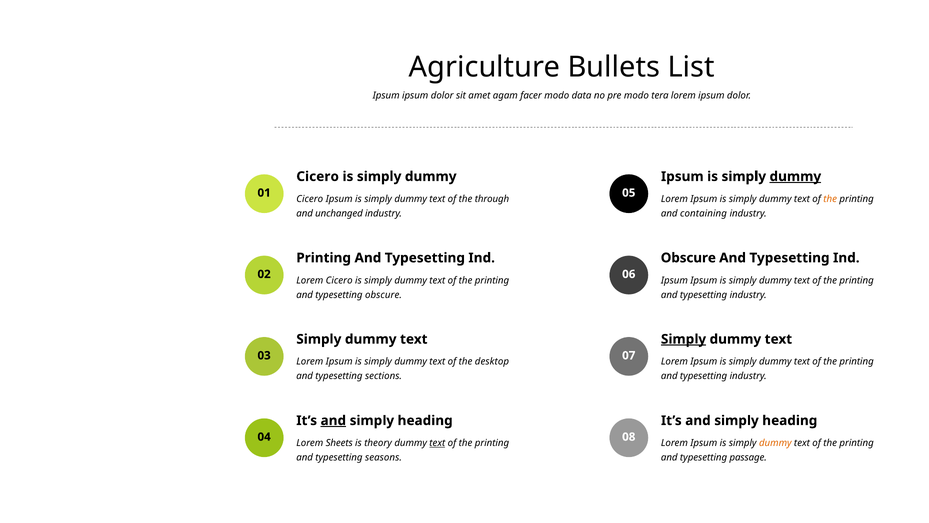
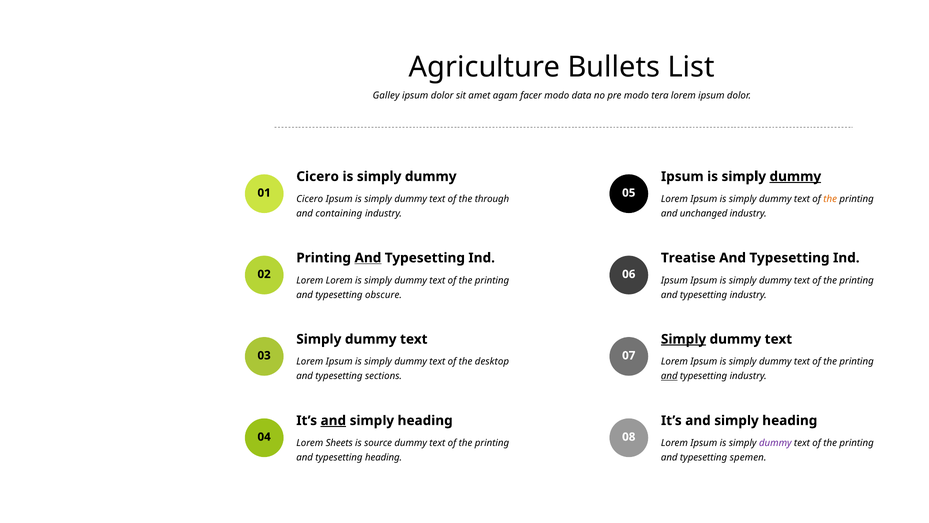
Ipsum at (386, 95): Ipsum -> Galley
unchanged: unchanged -> containing
containing: containing -> unchanged
And at (368, 258) underline: none -> present
Obscure at (688, 258): Obscure -> Treatise
Lorem Cicero: Cicero -> Lorem
and at (669, 376) underline: none -> present
theory: theory -> source
text at (437, 443) underline: present -> none
dummy at (775, 443) colour: orange -> purple
typesetting seasons: seasons -> heading
passage: passage -> spemen
